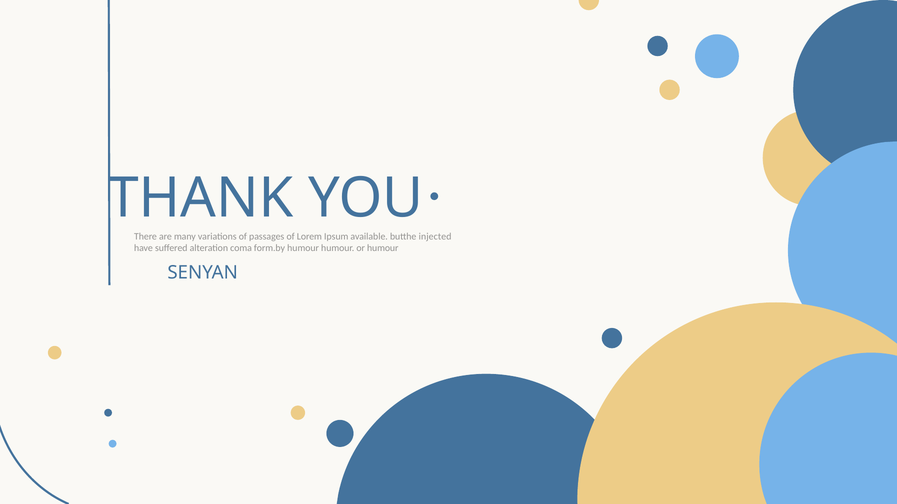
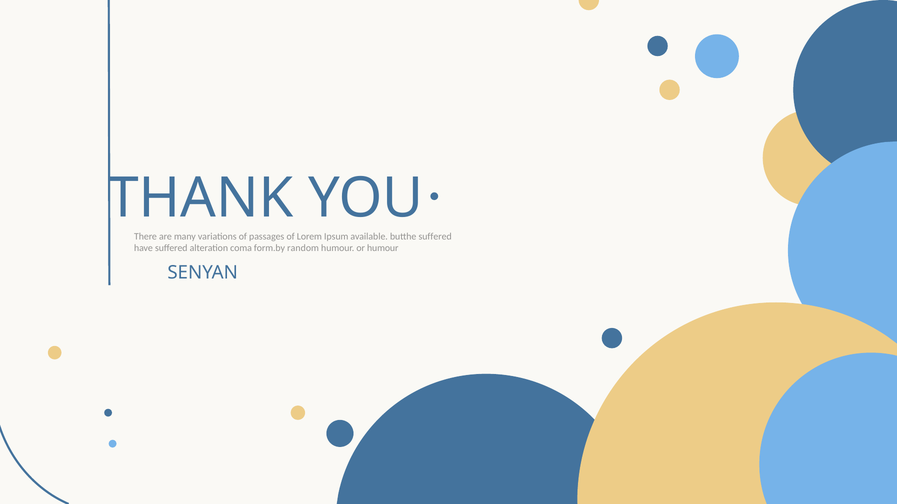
injected at (435, 237): injected -> suffered
form.by humour: humour -> random
